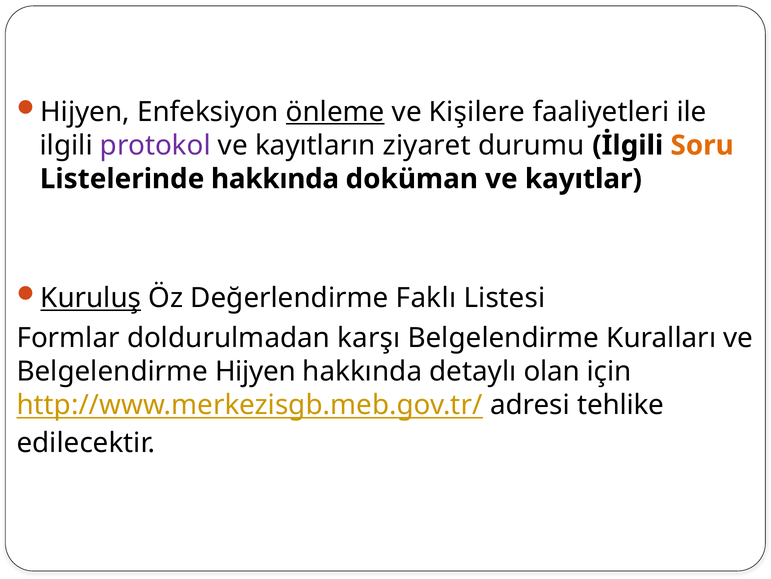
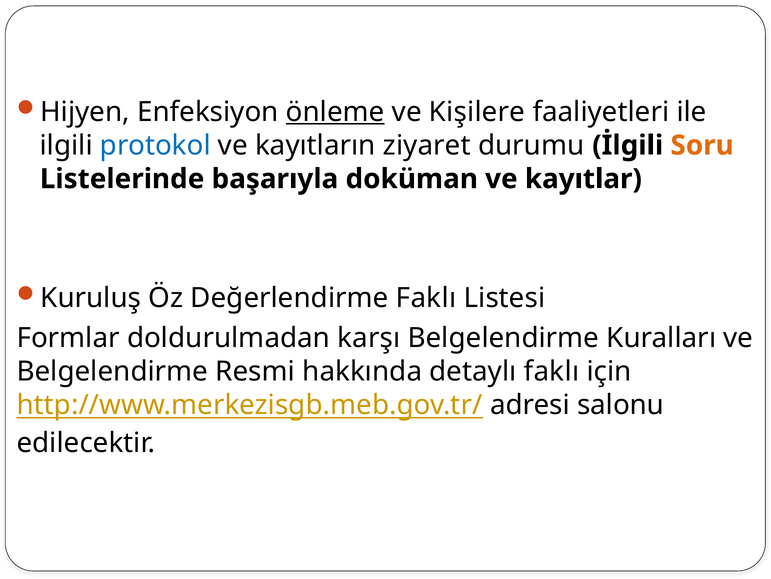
protokol colour: purple -> blue
Listelerinde hakkında: hakkında -> başarıyla
Kuruluş underline: present -> none
Belgelendirme Hijyen: Hijyen -> Resmi
detaylı olan: olan -> faklı
tehlike: tehlike -> salonu
